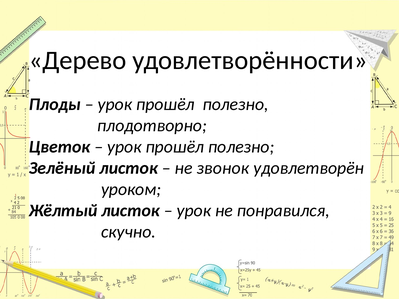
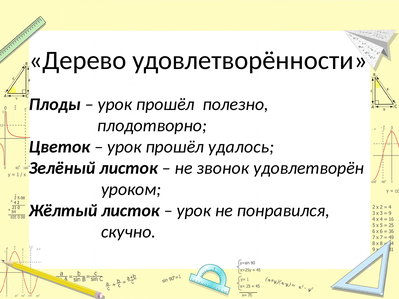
полезно at (241, 147): полезно -> удалось
